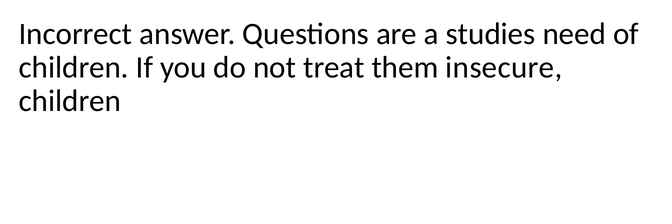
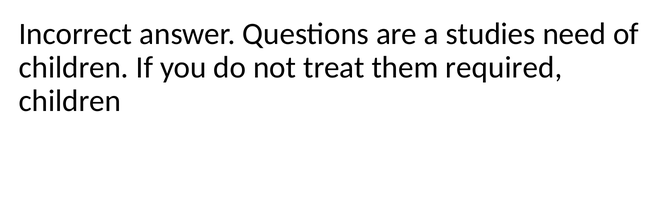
insecure: insecure -> required
